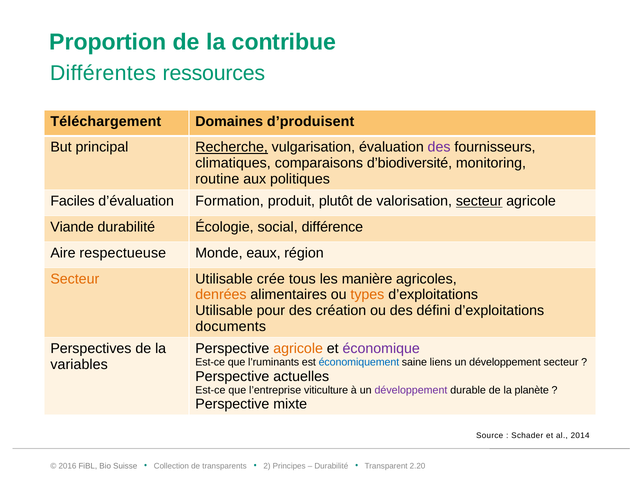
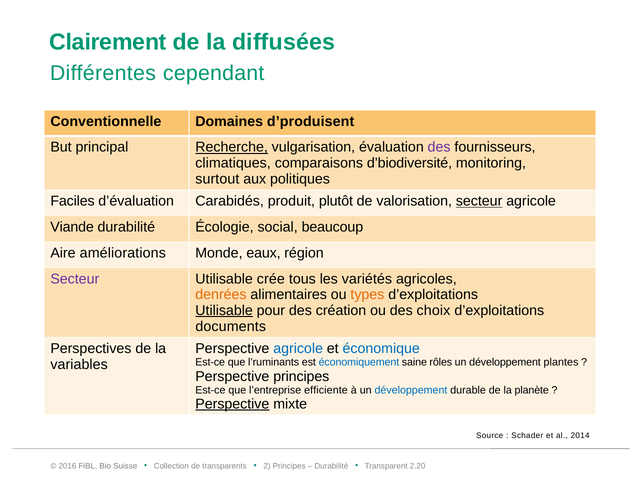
Proportion: Proportion -> Clairement
contribue: contribue -> diffusées
ressources: ressources -> cependant
Téléchargement: Téléchargement -> Conventionnelle
routine: routine -> surtout
Formation: Formation -> Carabidés
différence: différence -> beaucoup
respectueuse: respectueuse -> améliorations
Secteur at (75, 279) colour: orange -> purple
manière: manière -> variétés
Utilisable at (224, 311) underline: none -> present
défini: défini -> choix
agricole at (298, 349) colour: orange -> blue
économique colour: purple -> blue
liens: liens -> rôles
développement secteur: secteur -> plantes
Perspective actuelles: actuelles -> principes
viticulture: viticulture -> efficiente
développement at (411, 390) colour: purple -> blue
Perspective at (232, 404) underline: none -> present
